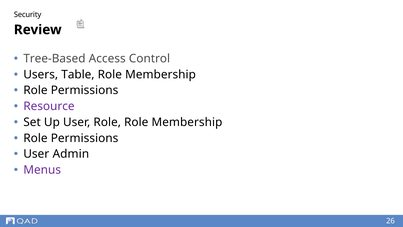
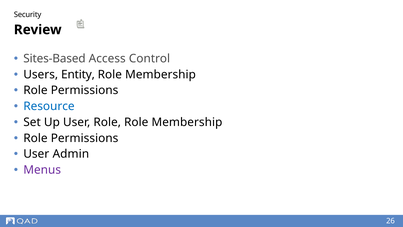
Tree-Based: Tree-Based -> Sites-Based
Table: Table -> Entity
Resource colour: purple -> blue
